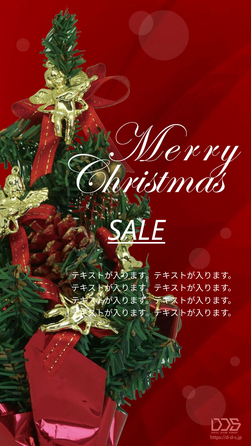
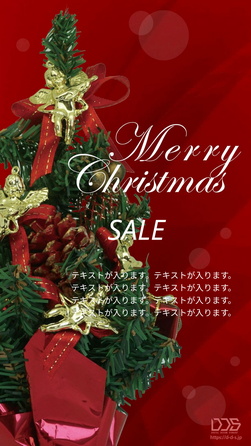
SALE underline: present -> none
